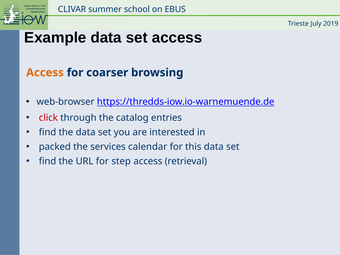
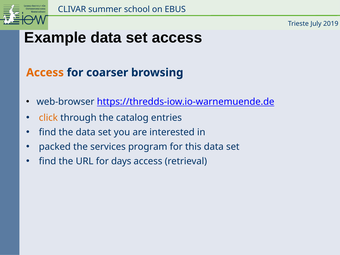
click colour: red -> orange
calendar: calendar -> program
step: step -> days
